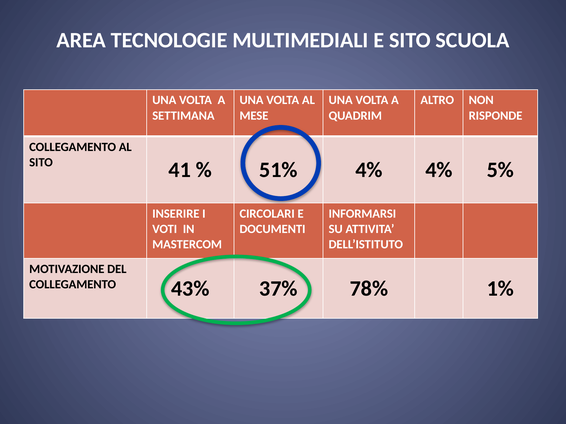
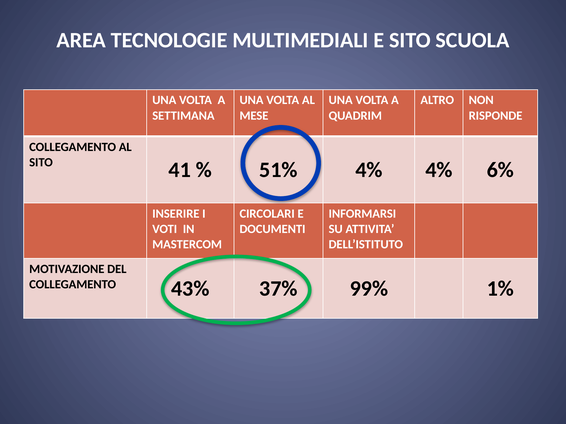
5%: 5% -> 6%
78%: 78% -> 99%
